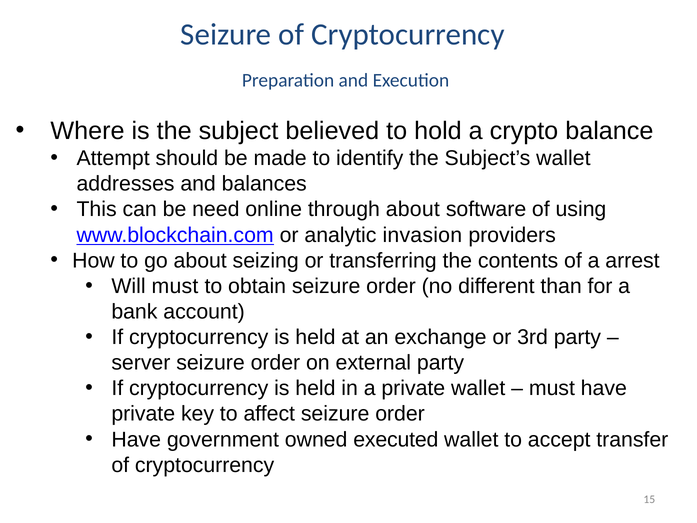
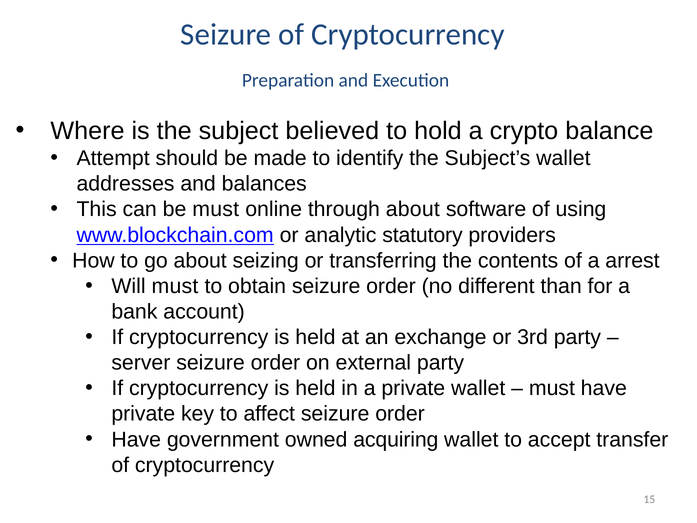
be need: need -> must
invasion: invasion -> statutory
executed: executed -> acquiring
